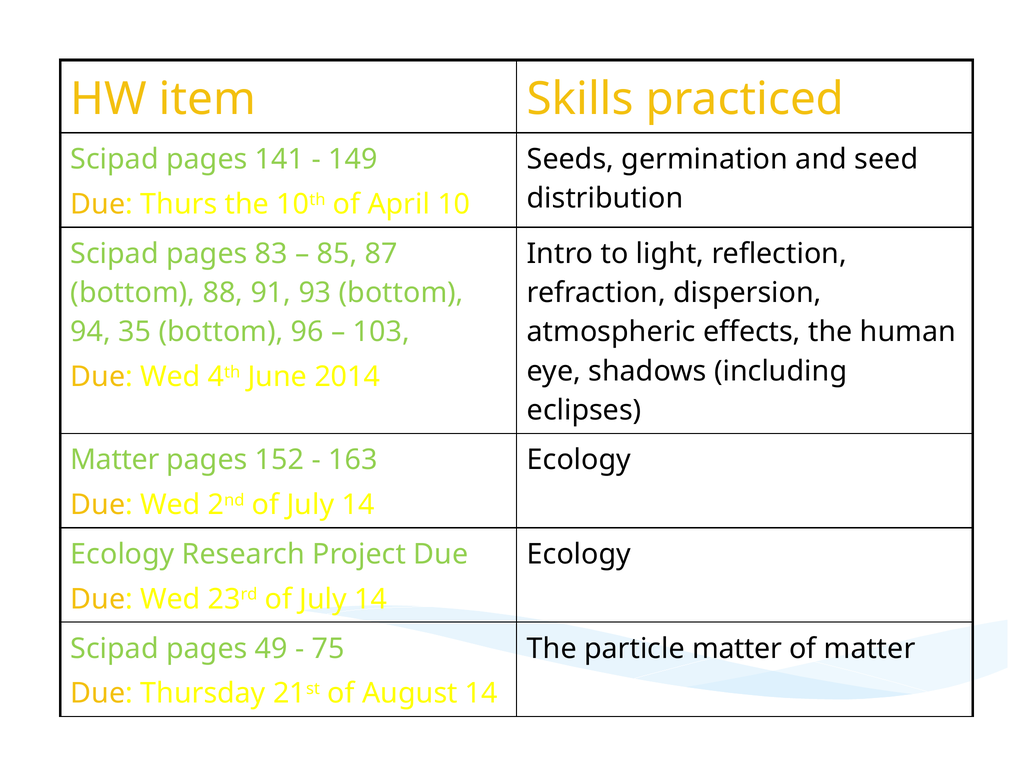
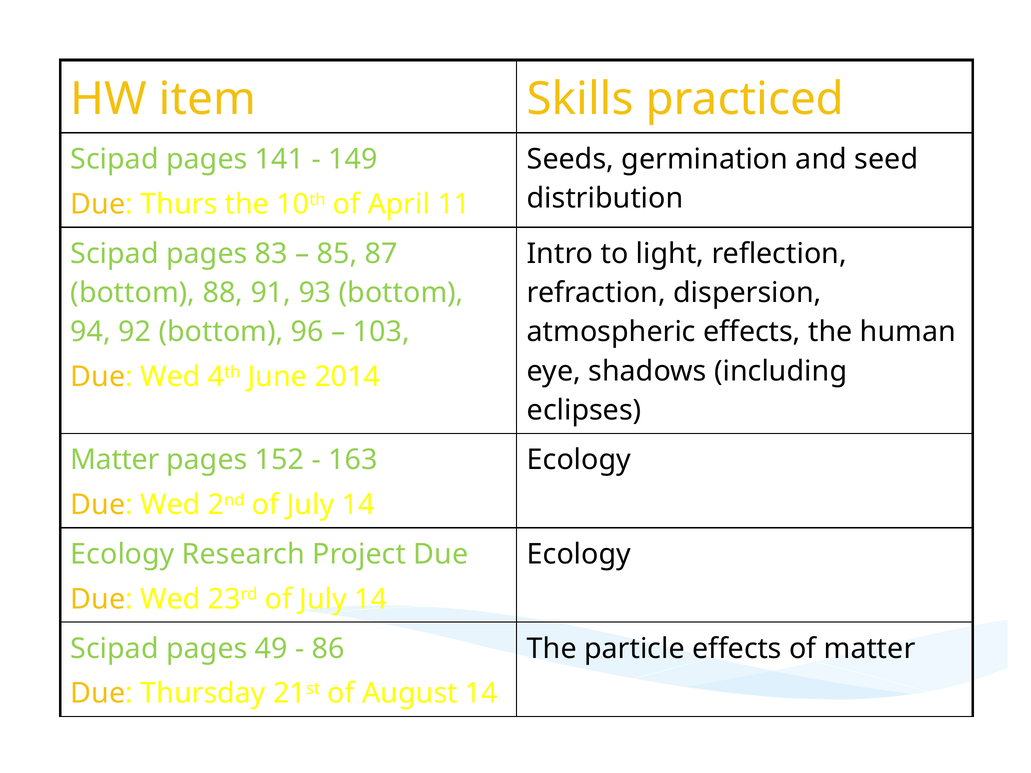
10: 10 -> 11
35: 35 -> 92
75: 75 -> 86
particle matter: matter -> effects
